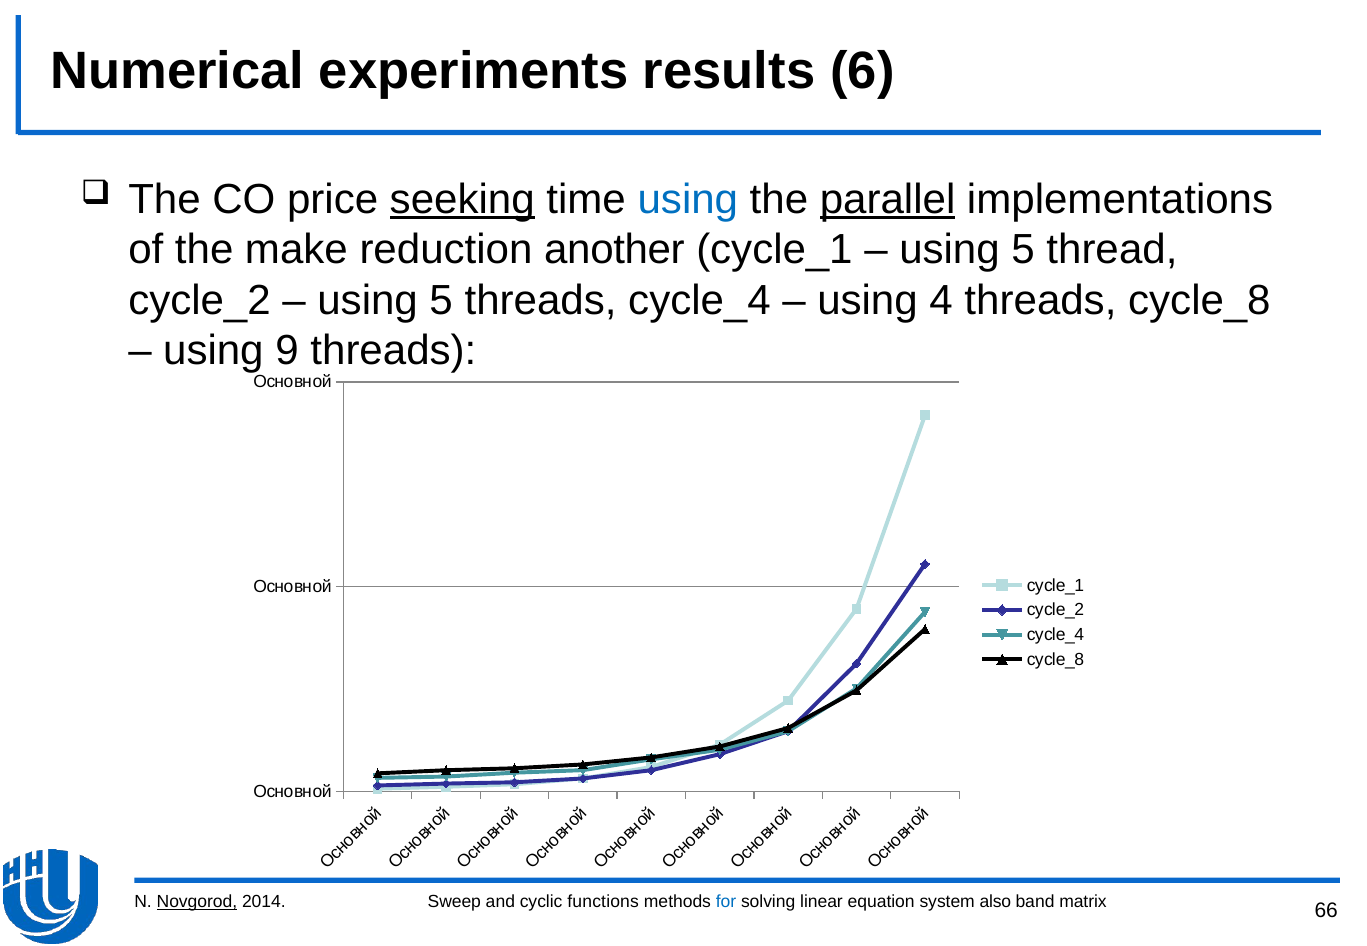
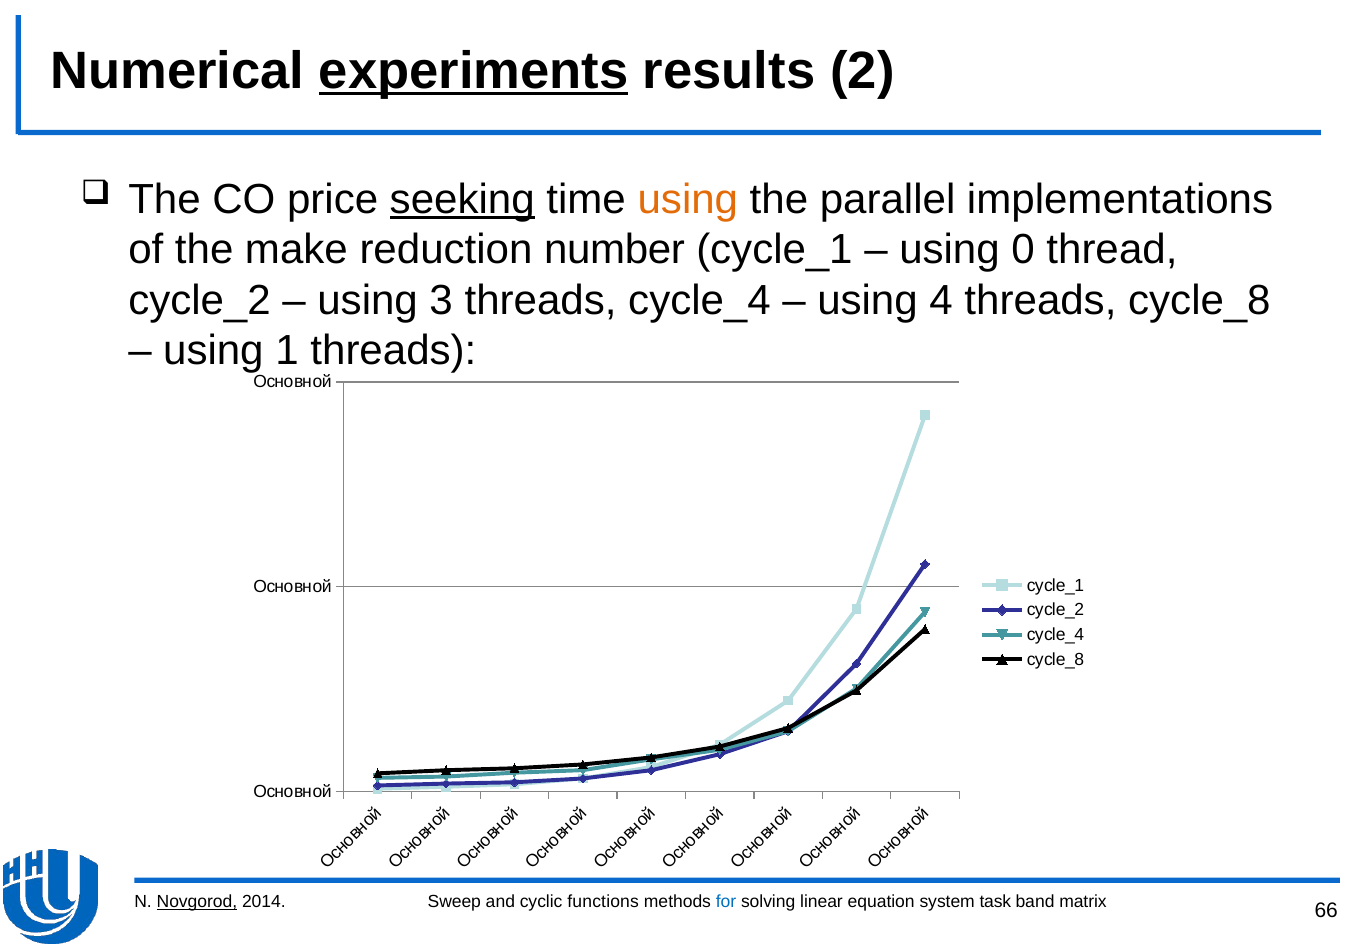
experiments underline: none -> present
6: 6 -> 2
using at (688, 200) colour: blue -> orange
parallel underline: present -> none
another: another -> number
5 at (1023, 250): 5 -> 0
5 at (441, 301): 5 -> 3
9: 9 -> 1
also: also -> task
